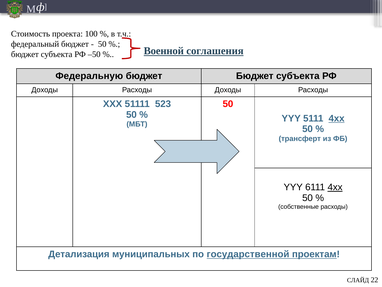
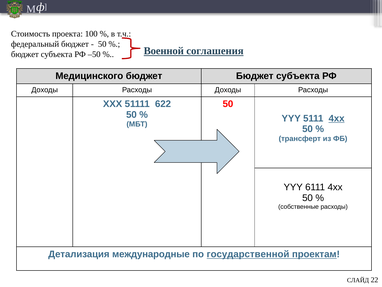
Федеральную: Федеральную -> Медицинского
523: 523 -> 622
4xx underline: present -> none
муниципальных: муниципальных -> международные
